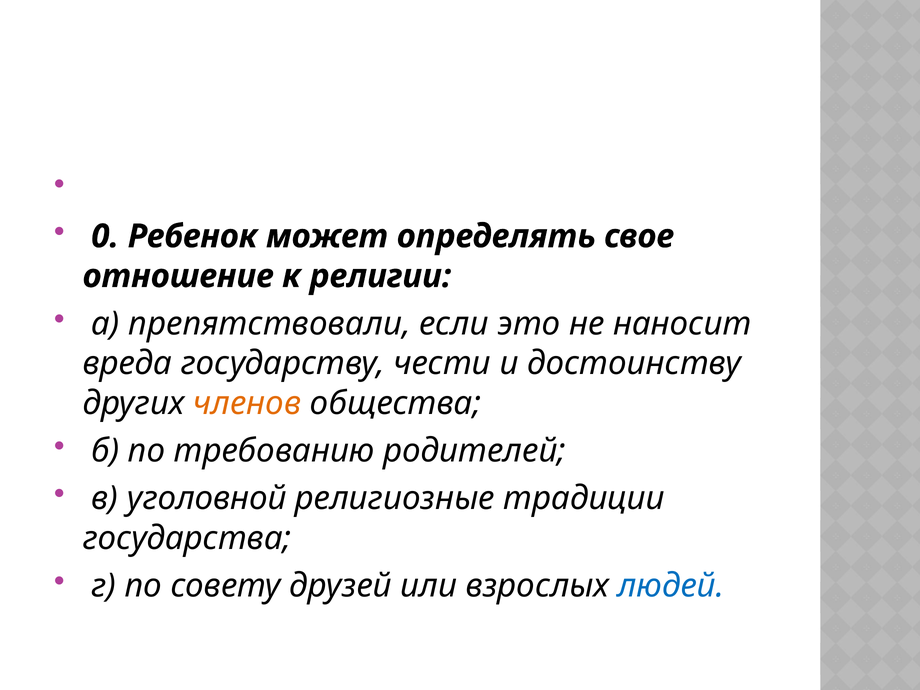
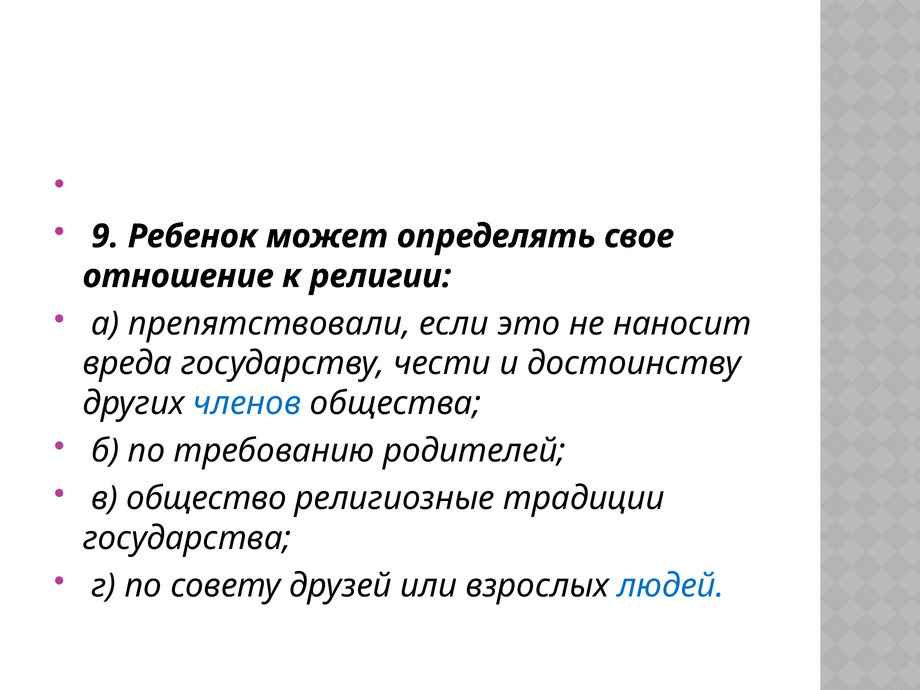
0: 0 -> 9
членов colour: orange -> blue
уголовной: уголовной -> общество
